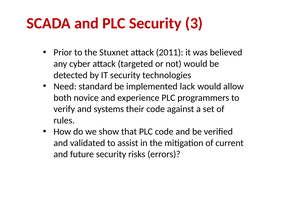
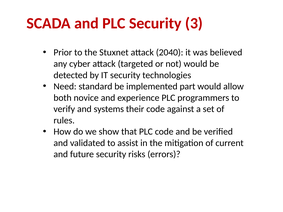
2011: 2011 -> 2040
lack: lack -> part
